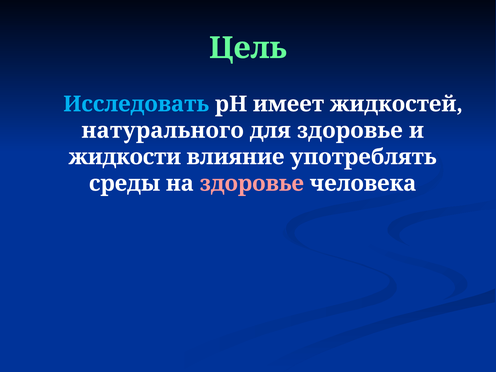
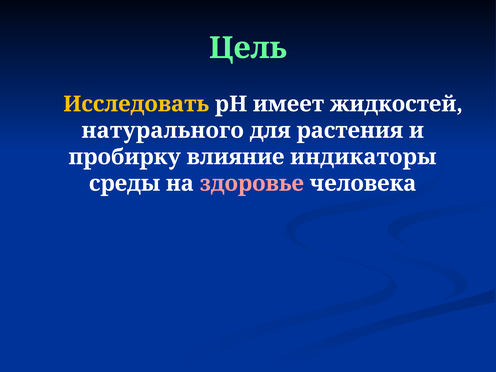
Исследовать colour: light blue -> yellow
для здоровье: здоровье -> растения
жидкости: жидкости -> пробирку
употреблять: употреблять -> индикаторы
